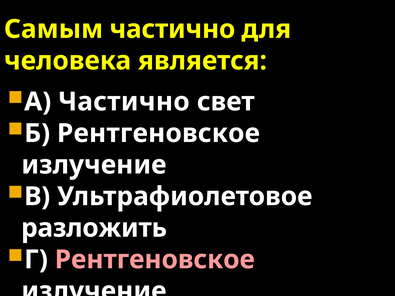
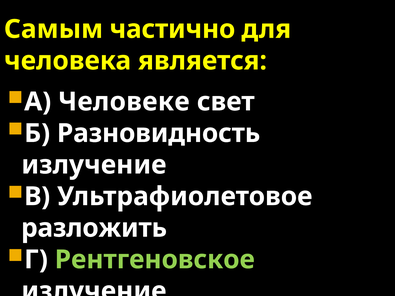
А Частично: Частично -> Человеке
Б Рентгеновское: Рентгеновское -> Разновидность
Рентгеновское at (155, 260) colour: pink -> light green
